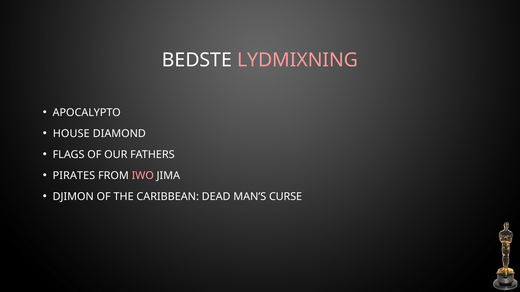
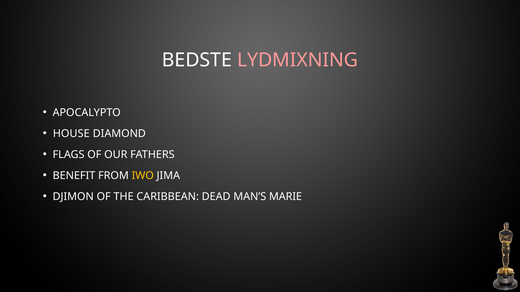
PIRATES: PIRATES -> BENEFIT
IWO colour: pink -> yellow
CURSE: CURSE -> MARIE
